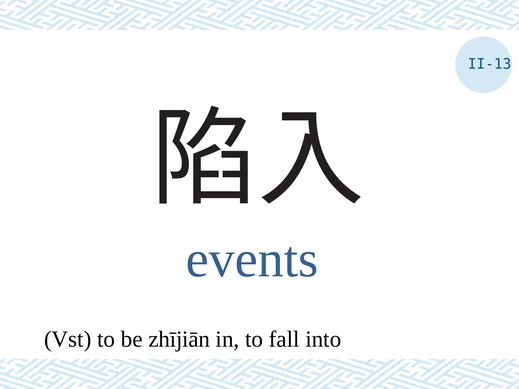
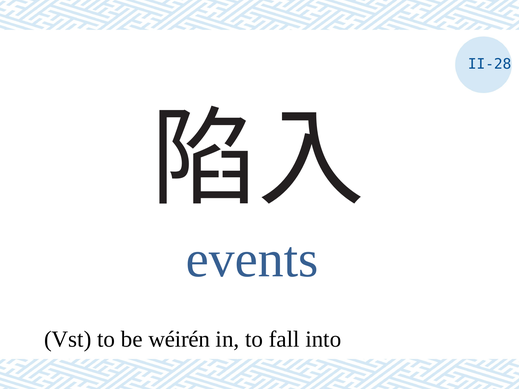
II-13: II-13 -> II-28
zhījiān: zhījiān -> wéirén
